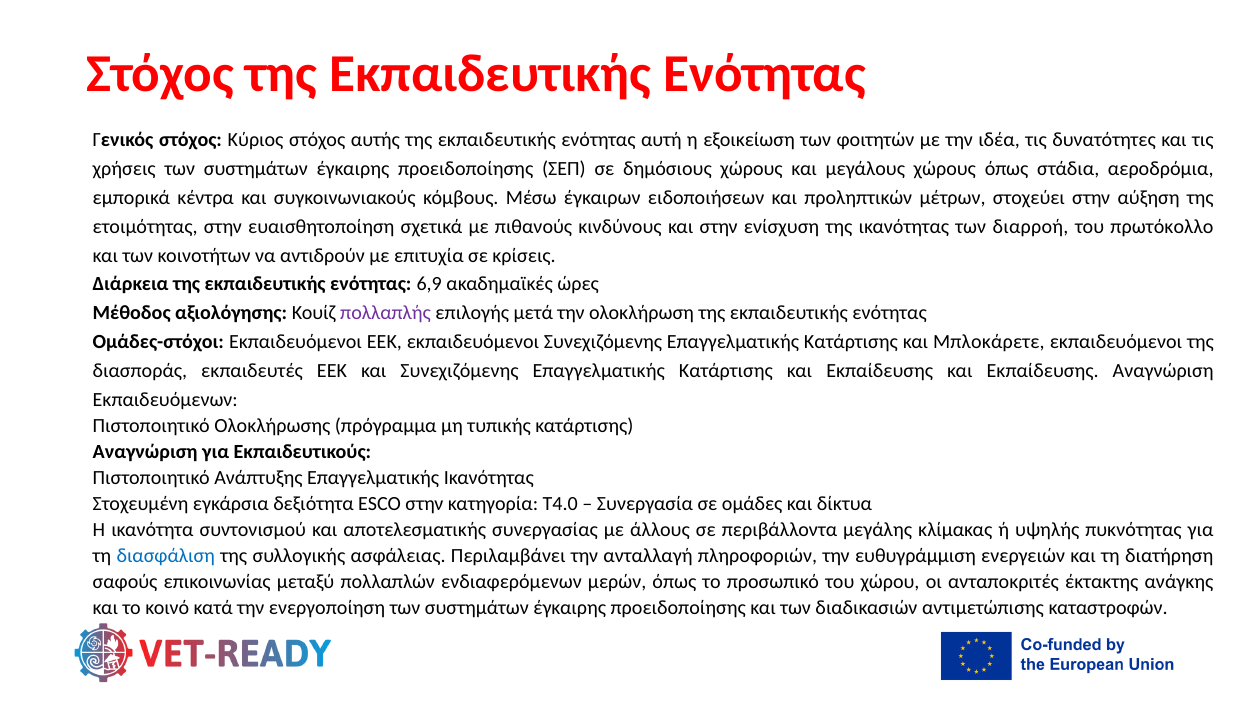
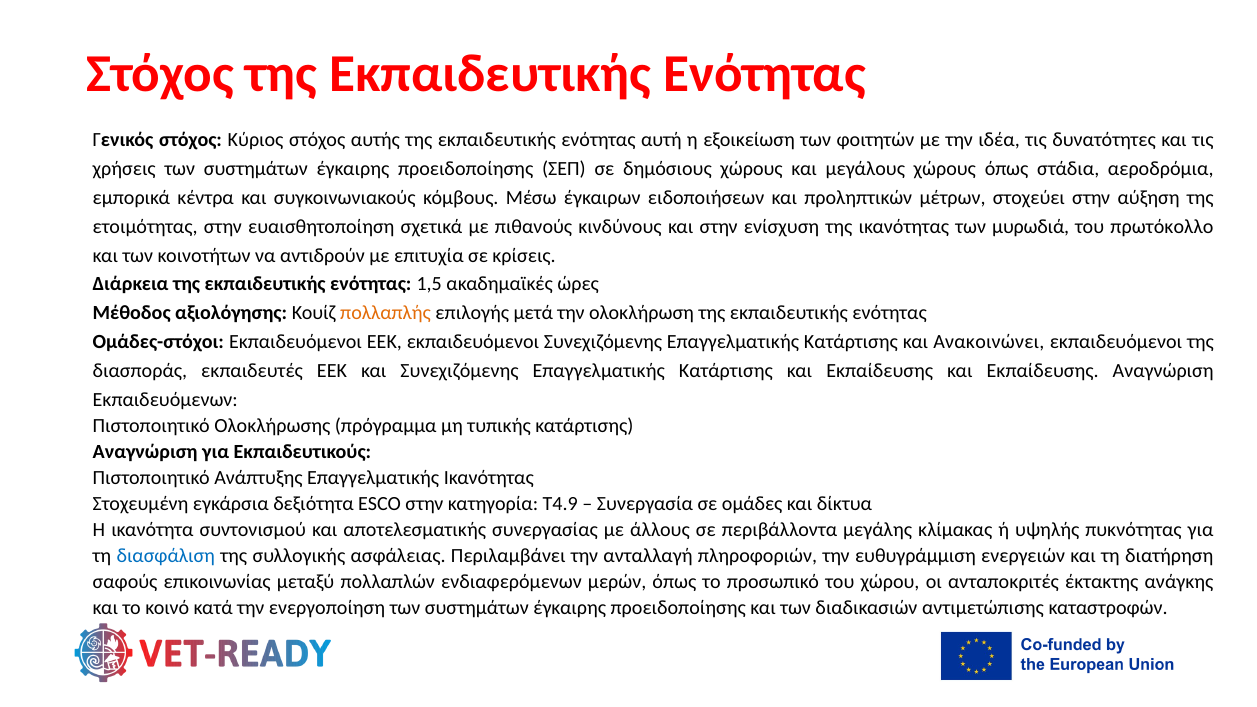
διαρροή: διαρροή -> μυρωδιά
6,9: 6,9 -> 1,5
πολλαπλής colour: purple -> orange
Μπλοκάρετε: Μπλοκάρετε -> Ανακοινώνει
T4.0: T4.0 -> T4.9
